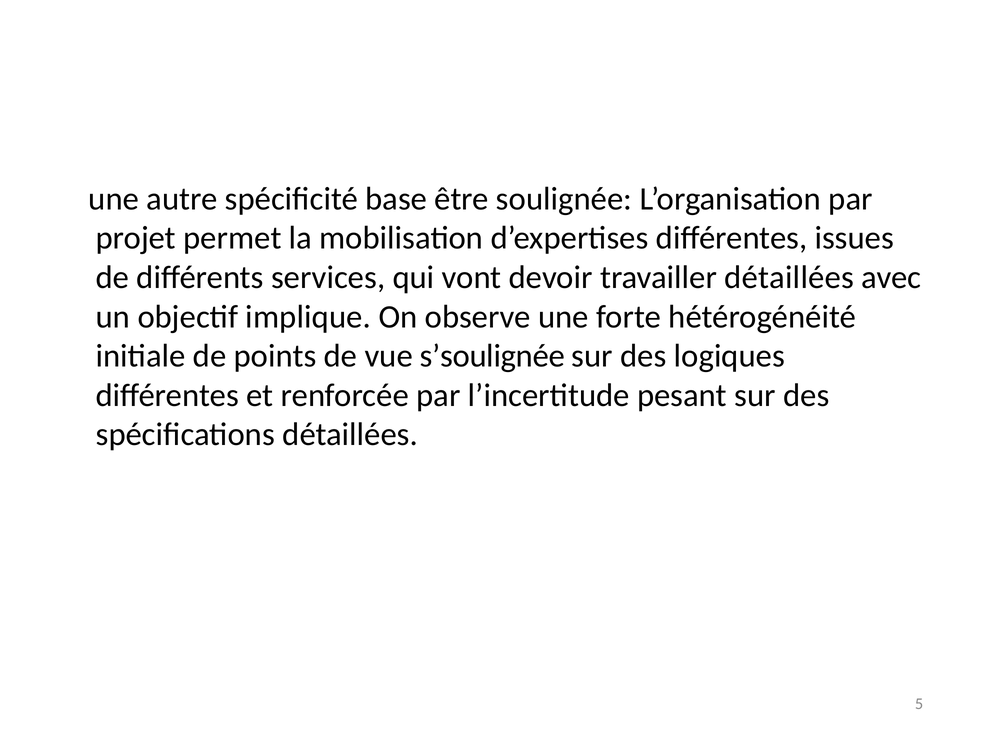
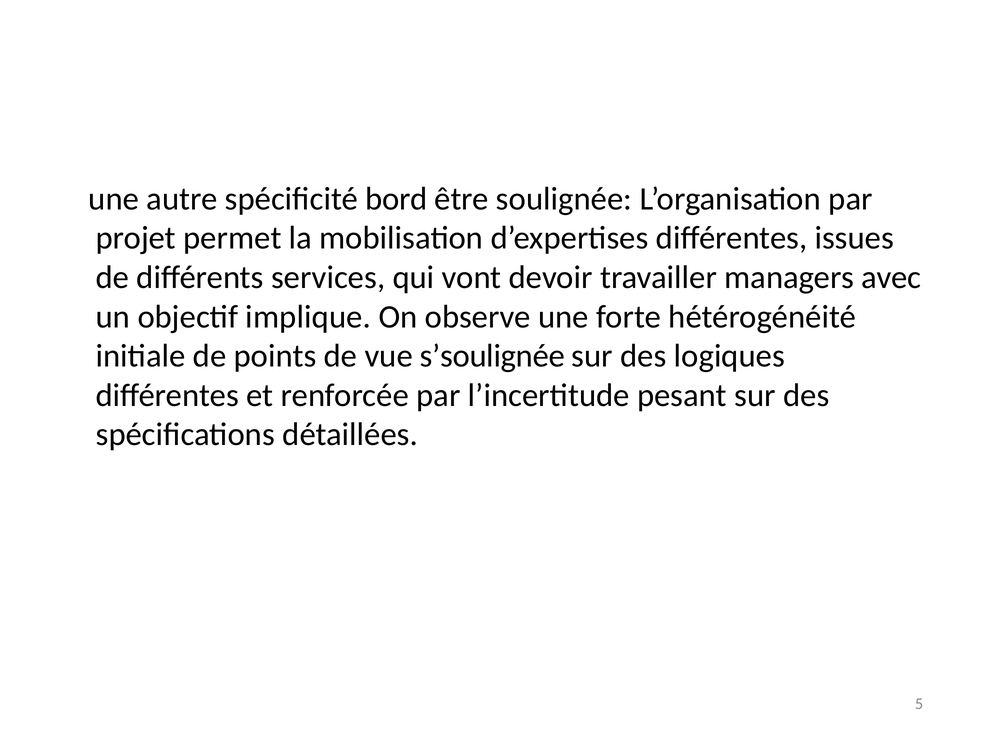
base: base -> bord
travailler détaillées: détaillées -> managers
